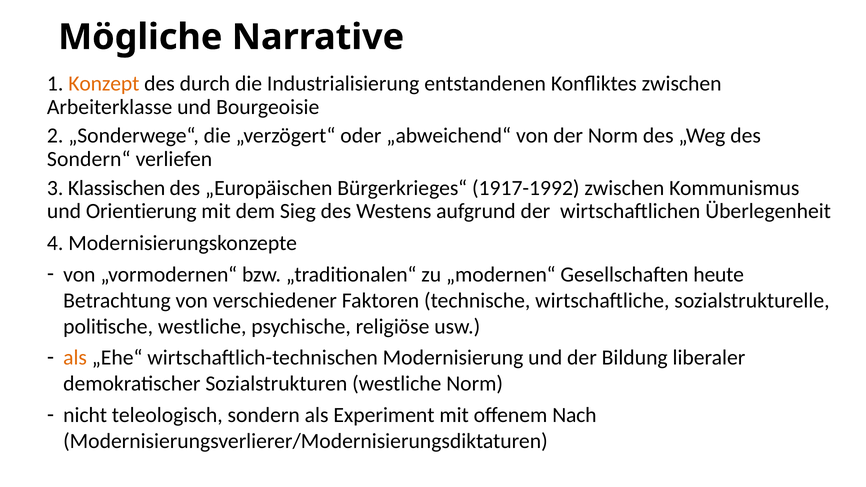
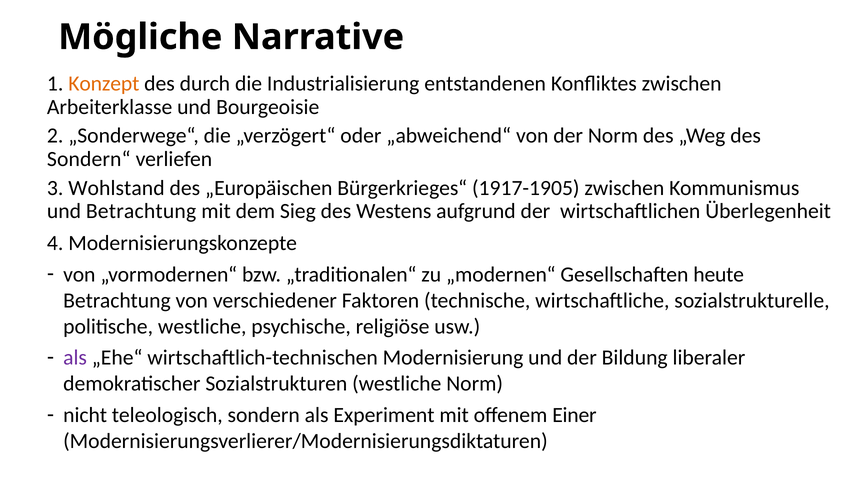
Klassischen: Klassischen -> Wohlstand
1917-1992: 1917-1992 -> 1917-1905
und Orientierung: Orientierung -> Betrachtung
als at (75, 358) colour: orange -> purple
Nach: Nach -> Einer
